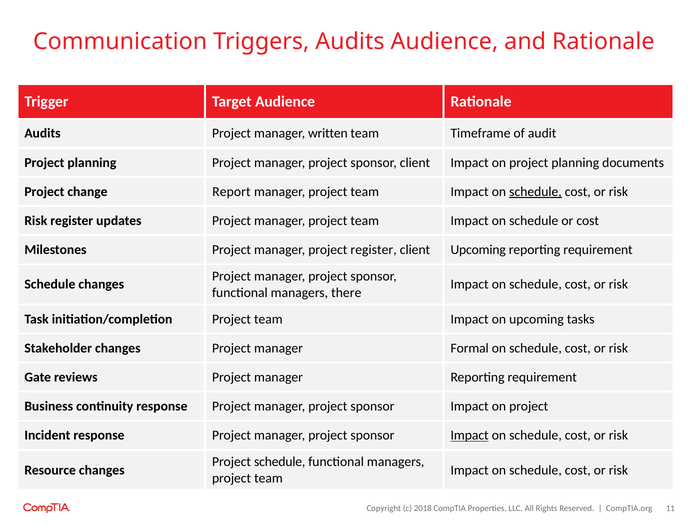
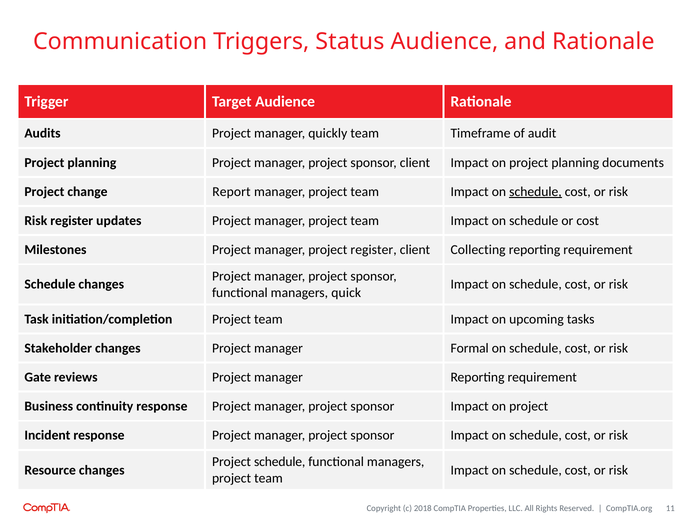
Triggers Audits: Audits -> Status
written: written -> quickly
client Upcoming: Upcoming -> Collecting
there: there -> quick
Impact at (470, 435) underline: present -> none
